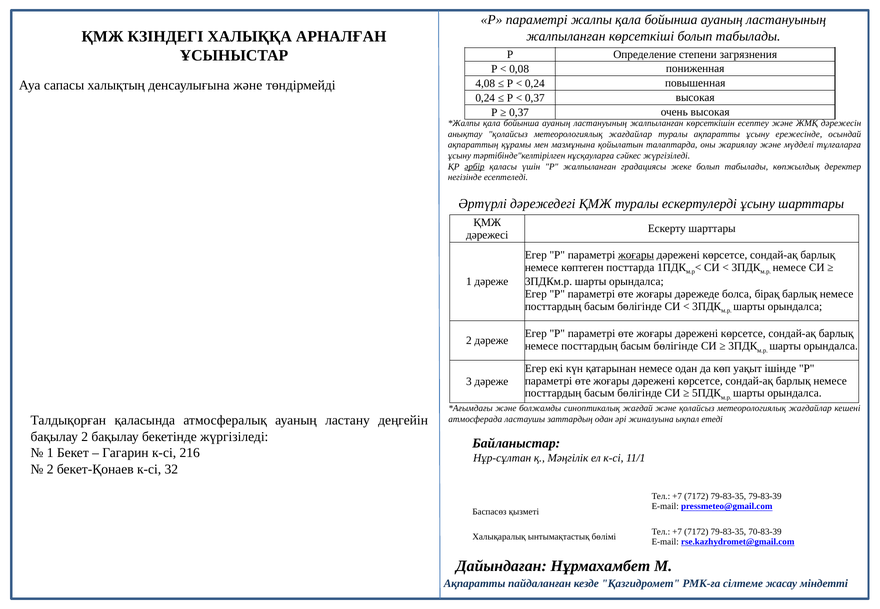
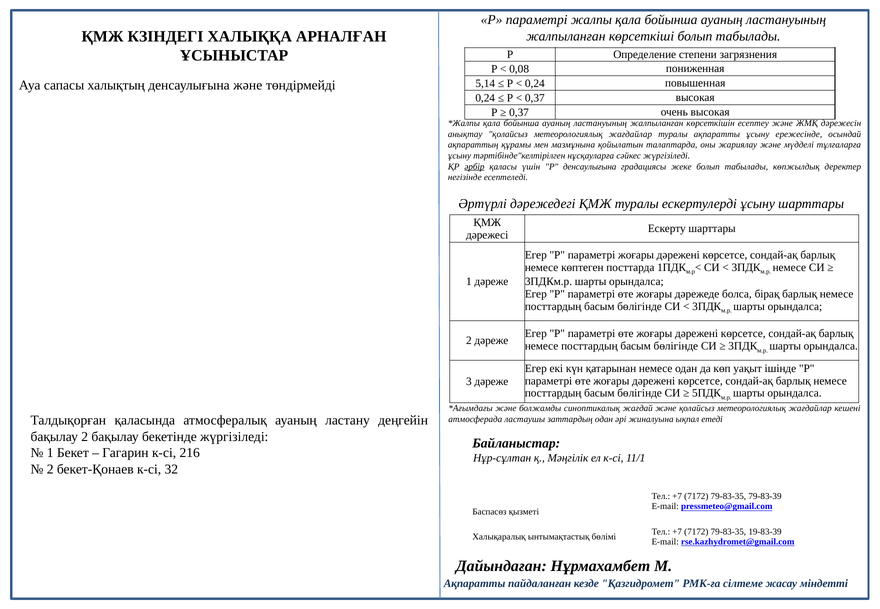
4,08: 4,08 -> 5,14
Р жалпыланған: жалпыланған -> денсаулығына
жоғары at (636, 255) underline: present -> none
70-83-39: 70-83-39 -> 19-83-39
